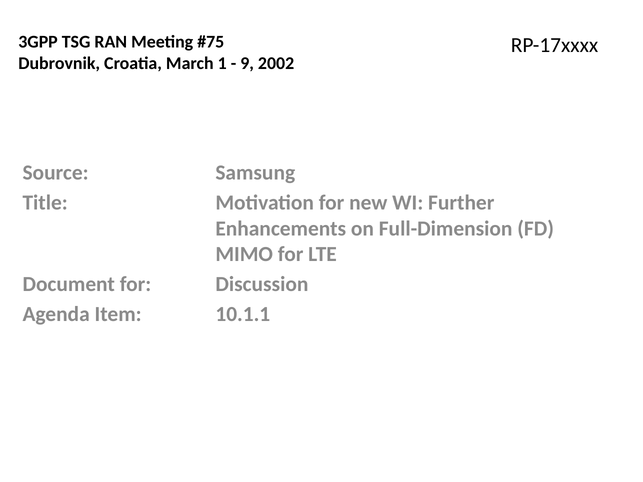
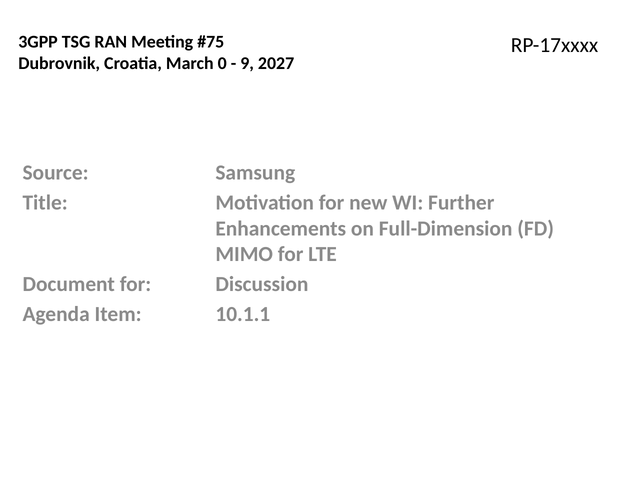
1: 1 -> 0
2002: 2002 -> 2027
